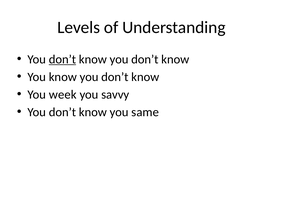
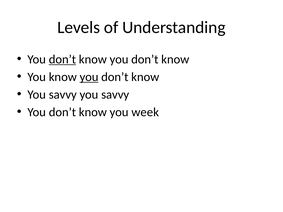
you at (89, 77) underline: none -> present
week at (63, 95): week -> savvy
same: same -> week
